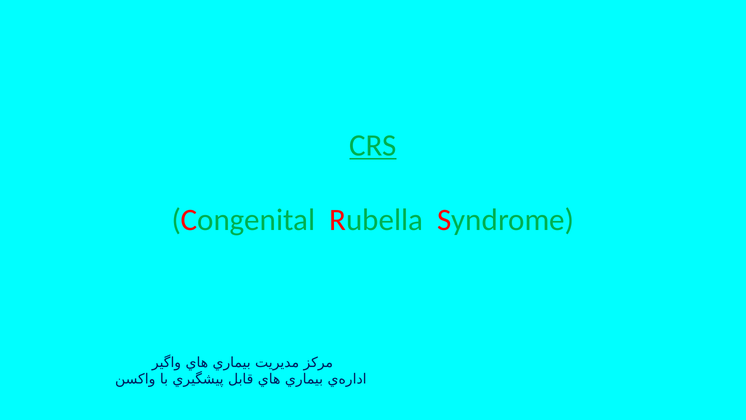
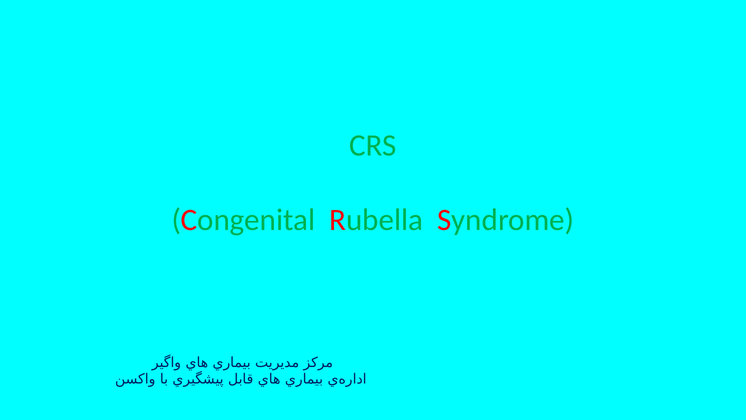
CRS underline: present -> none
